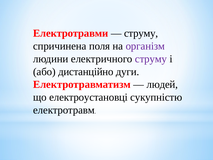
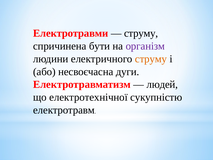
поля: поля -> бути
струму at (151, 59) colour: purple -> orange
дистанційно: дистанційно -> несвоєчасна
електроустановці: електроустановці -> електротехнічної
